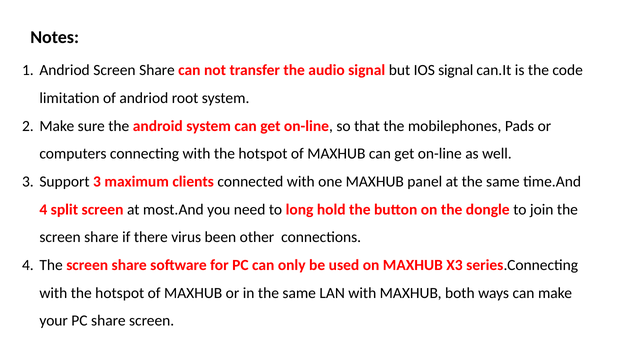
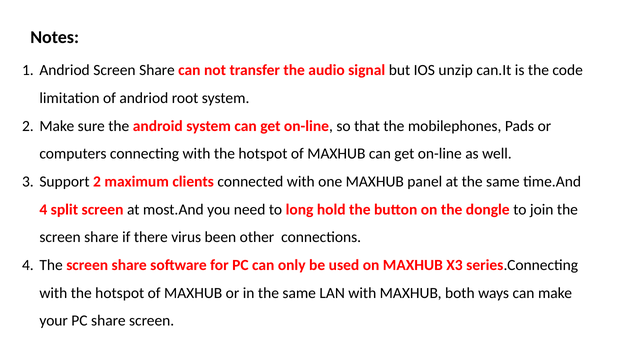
IOS signal: signal -> unzip
Support 3: 3 -> 2
